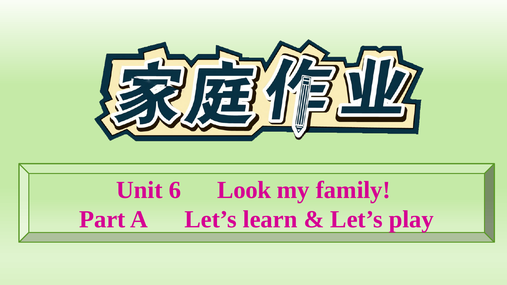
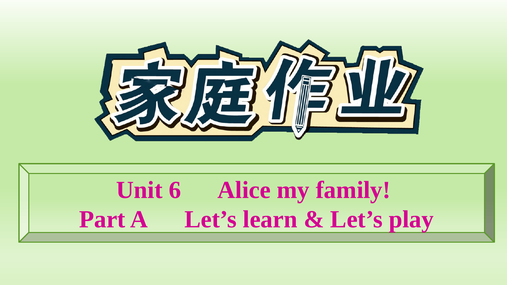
Look: Look -> Alice
